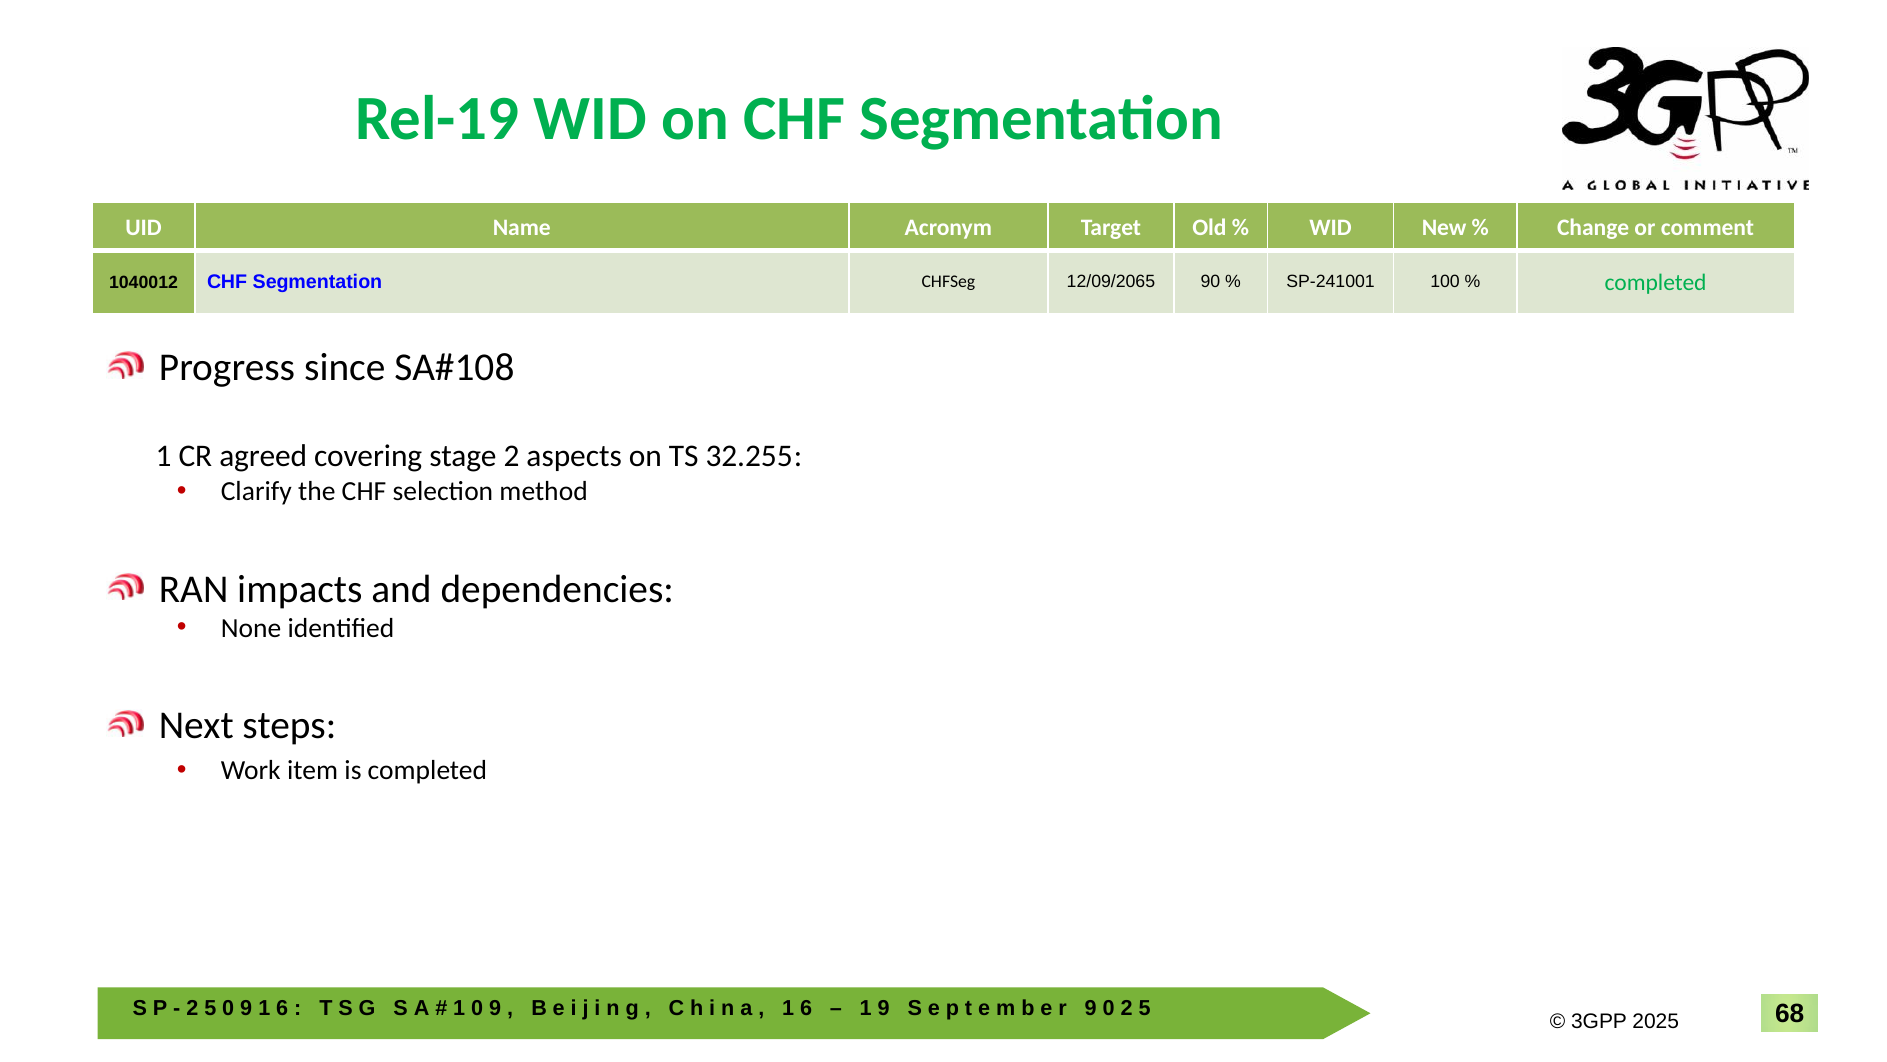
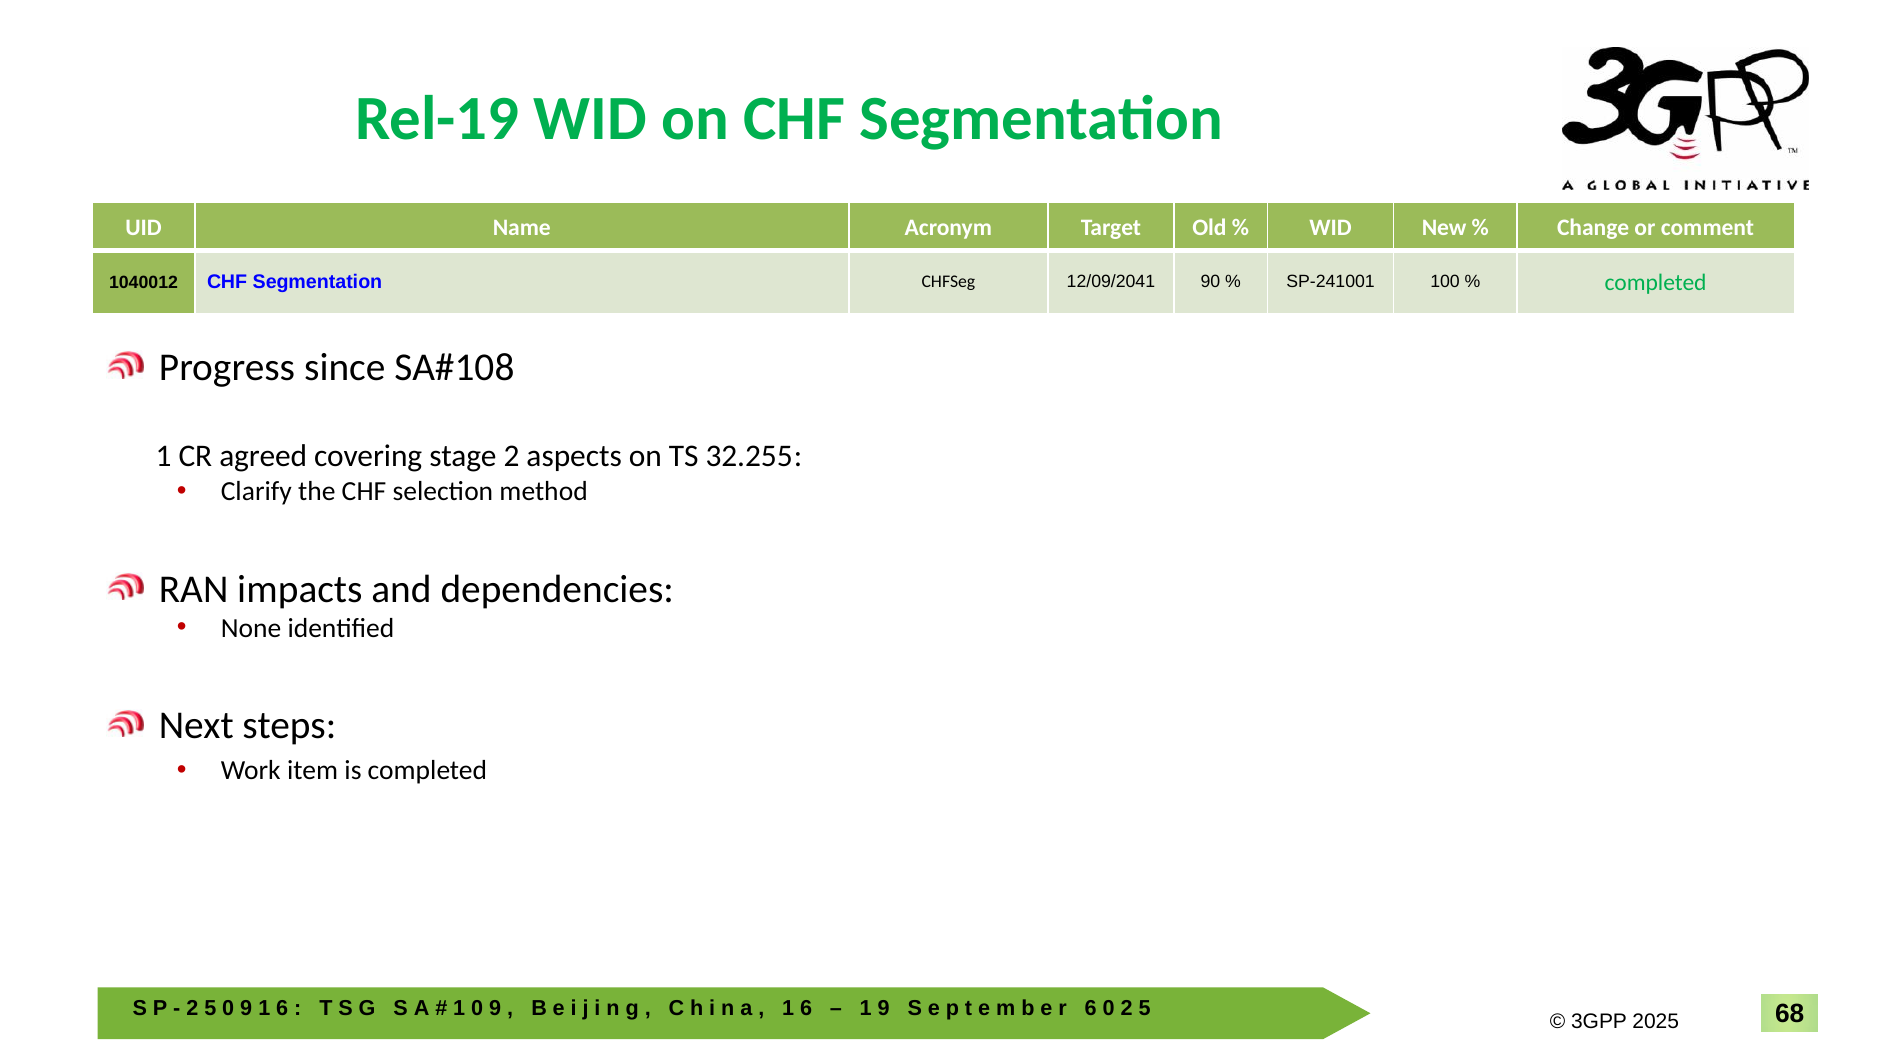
12/09/2065: 12/09/2065 -> 12/09/2041
9 at (1091, 1008): 9 -> 6
